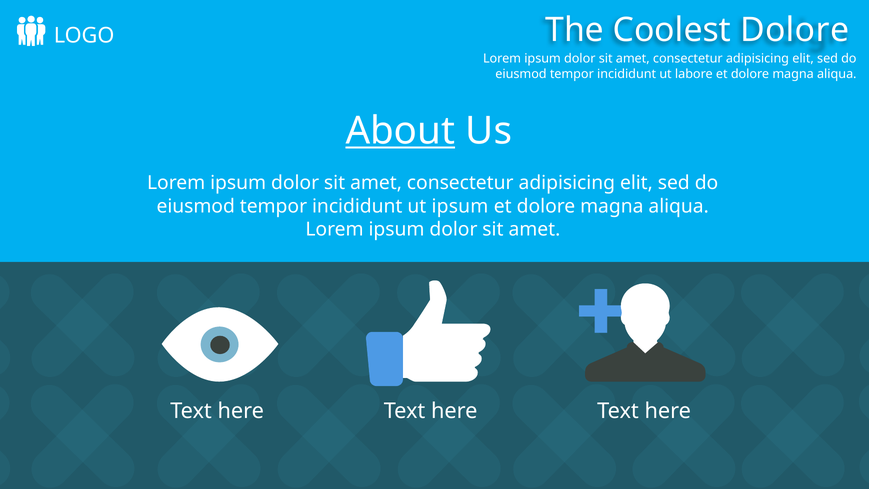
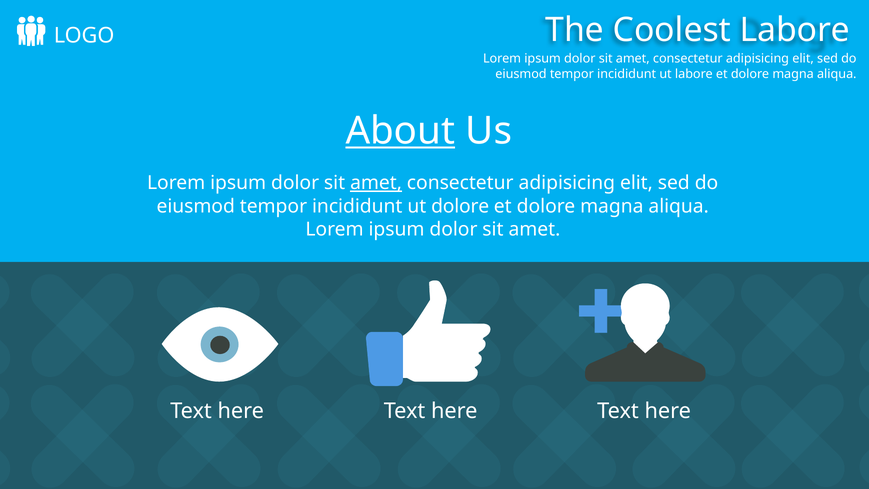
Coolest Dolore: Dolore -> Labore
amet at (376, 183) underline: none -> present
ut ipsum: ipsum -> dolore
